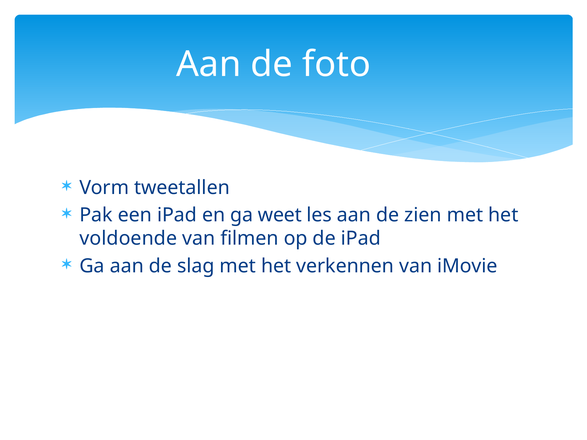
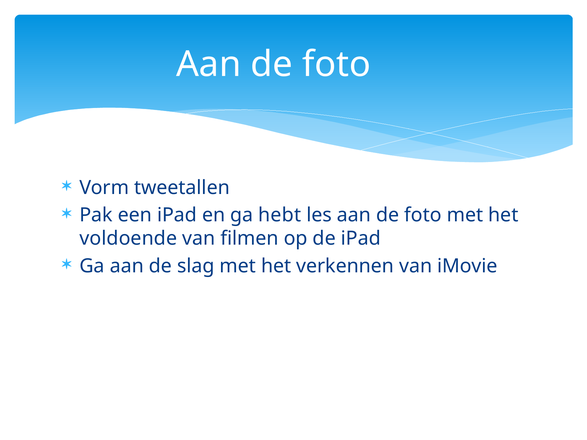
weet: weet -> hebt
les aan de zien: zien -> foto
